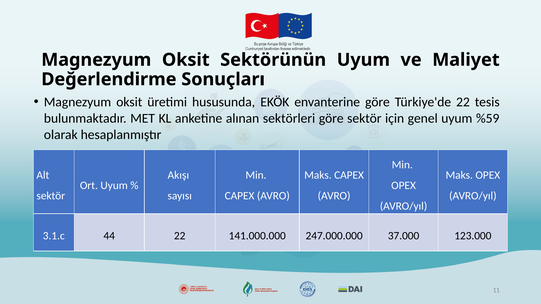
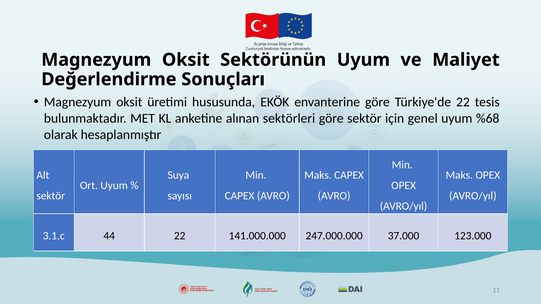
%59: %59 -> %68
Akışı: Akışı -> Suya
